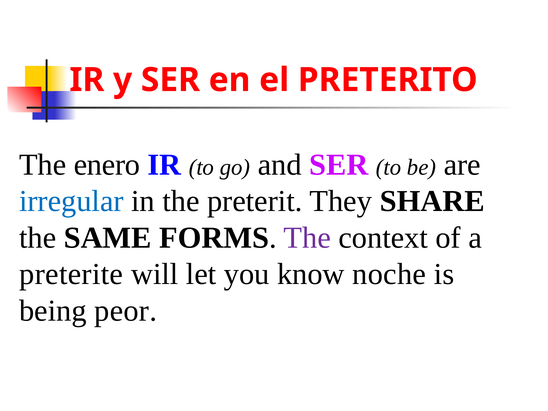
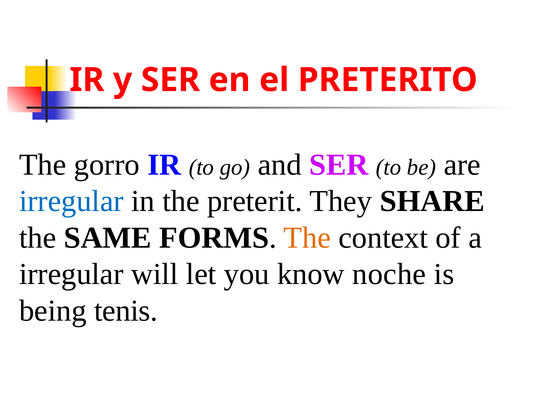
enero: enero -> gorro
The at (307, 238) colour: purple -> orange
preterite at (71, 274): preterite -> irregular
peor: peor -> tenis
